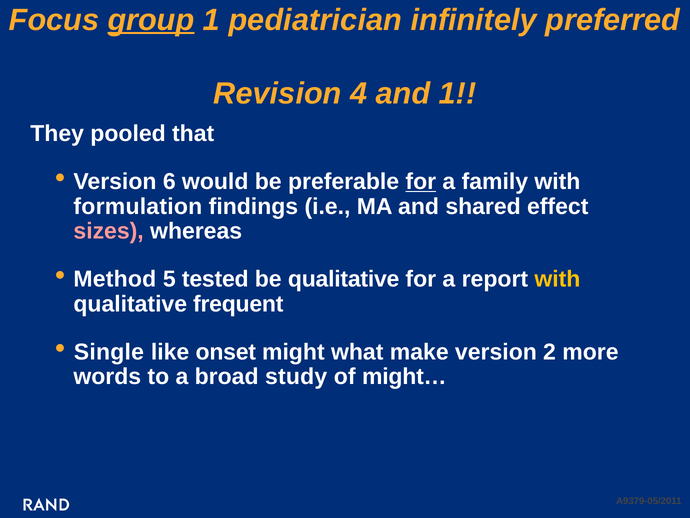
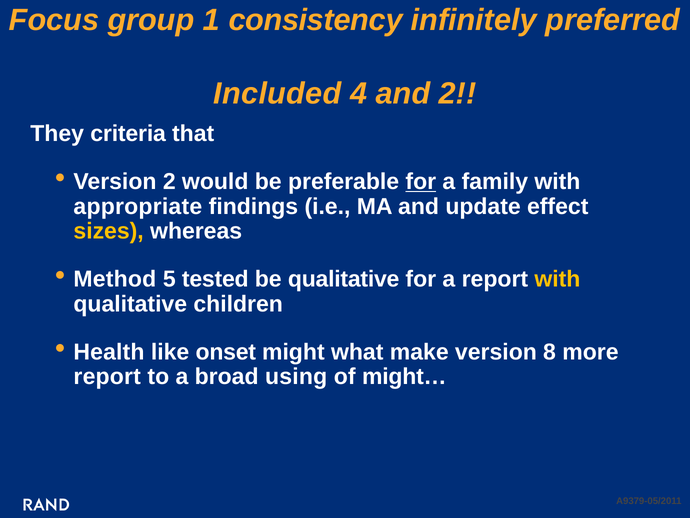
group underline: present -> none
pediatrician: pediatrician -> consistency
Revision: Revision -> Included
and 1: 1 -> 2
pooled: pooled -> criteria
Version 6: 6 -> 2
formulation: formulation -> appropriate
shared: shared -> update
sizes colour: pink -> yellow
frequent: frequent -> children
Single: Single -> Health
2: 2 -> 8
words at (107, 376): words -> report
study: study -> using
